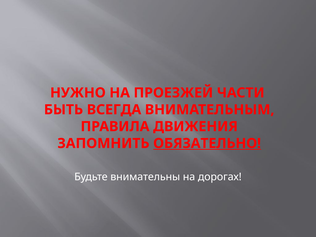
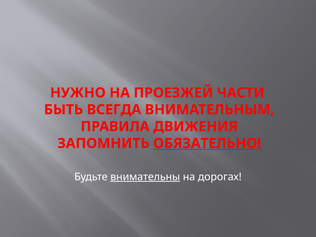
внимательны underline: none -> present
